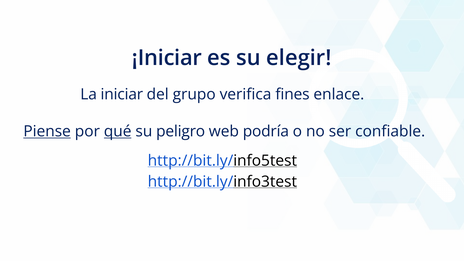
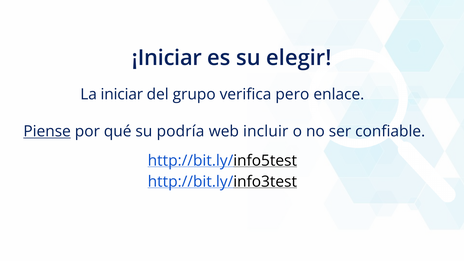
fines: fines -> pero
qué underline: present -> none
peligro: peligro -> podría
podría: podría -> incluir
